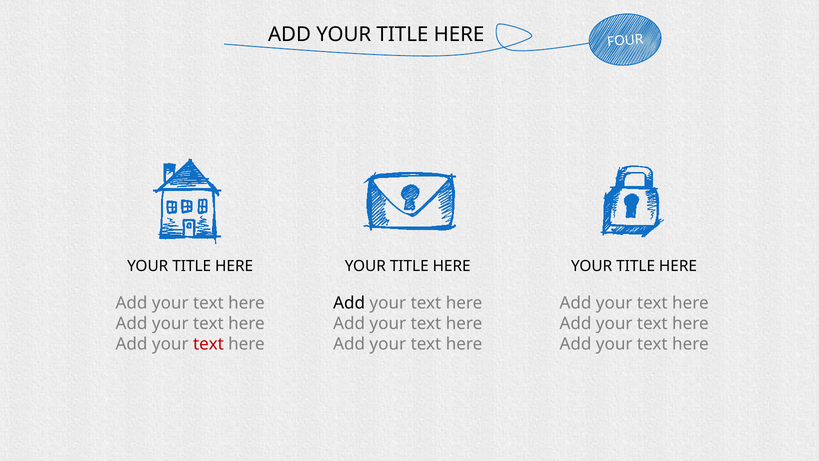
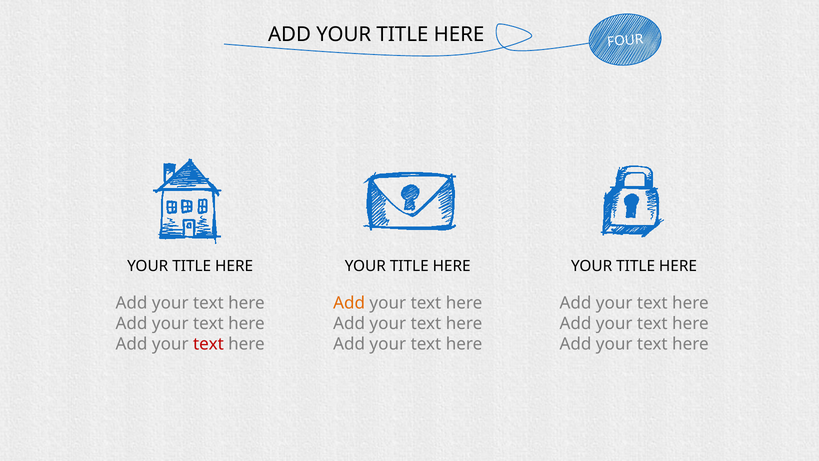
Add at (349, 303) colour: black -> orange
